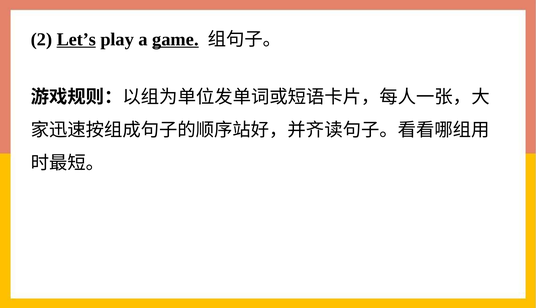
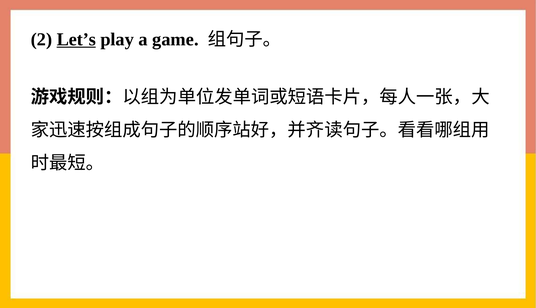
game underline: present -> none
